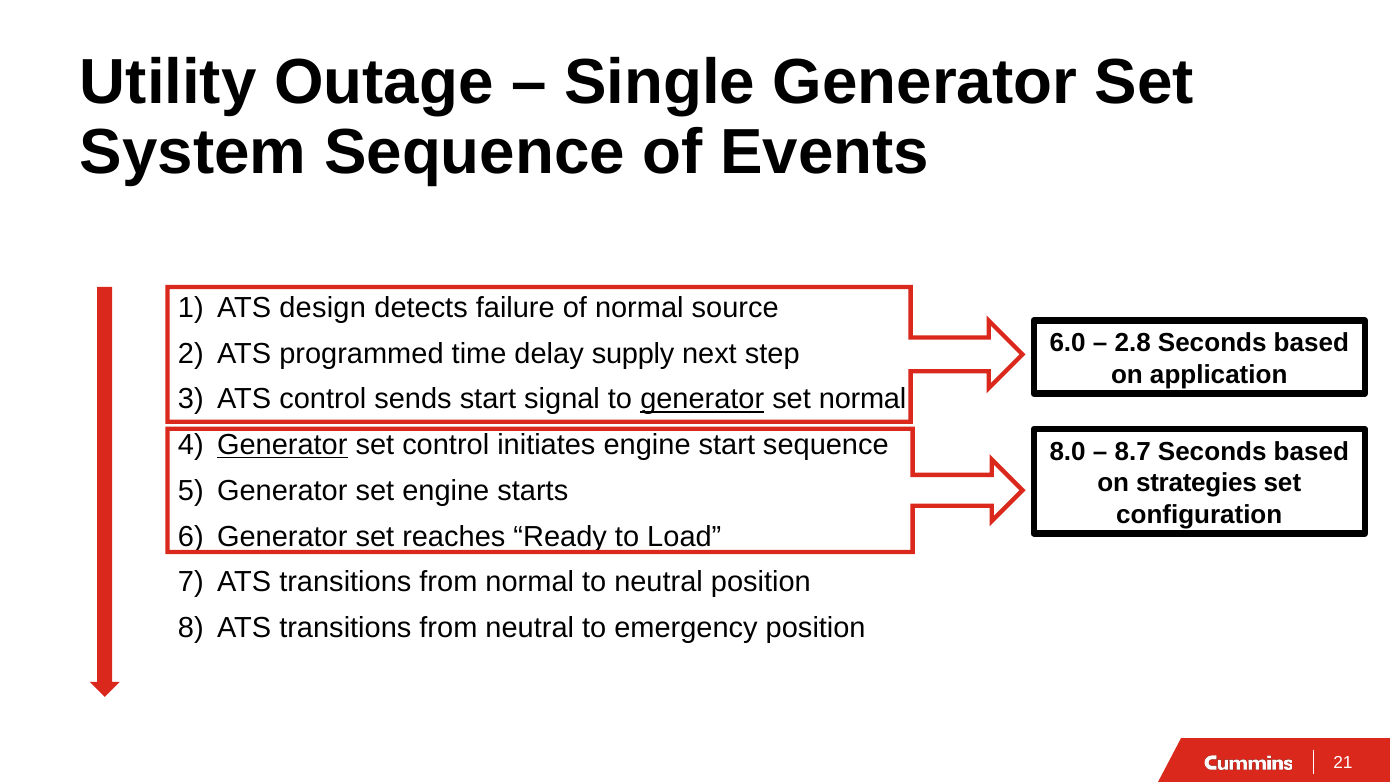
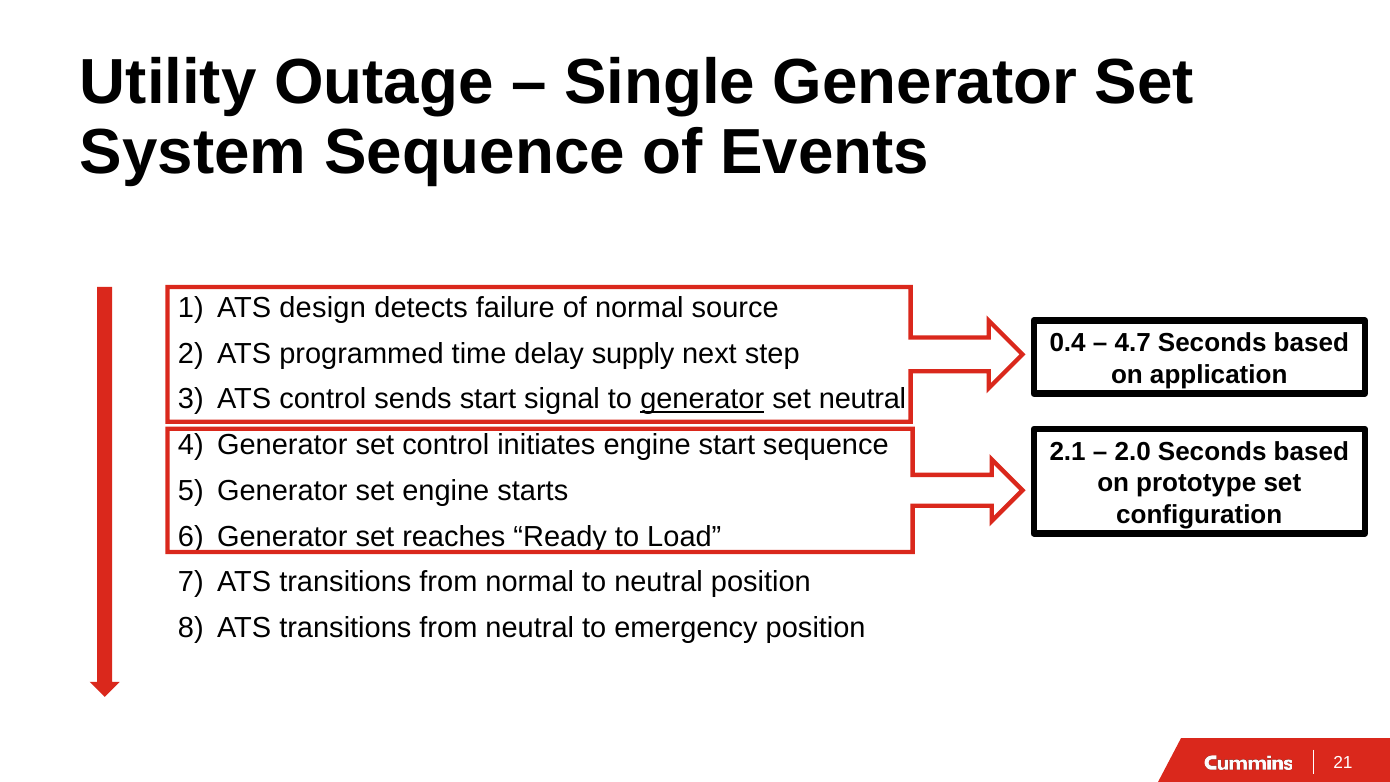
6.0: 6.0 -> 0.4
2.8: 2.8 -> 4.7
set normal: normal -> neutral
Generator at (282, 445) underline: present -> none
8.0: 8.0 -> 2.1
8.7: 8.7 -> 2.0
strategies: strategies -> prototype
